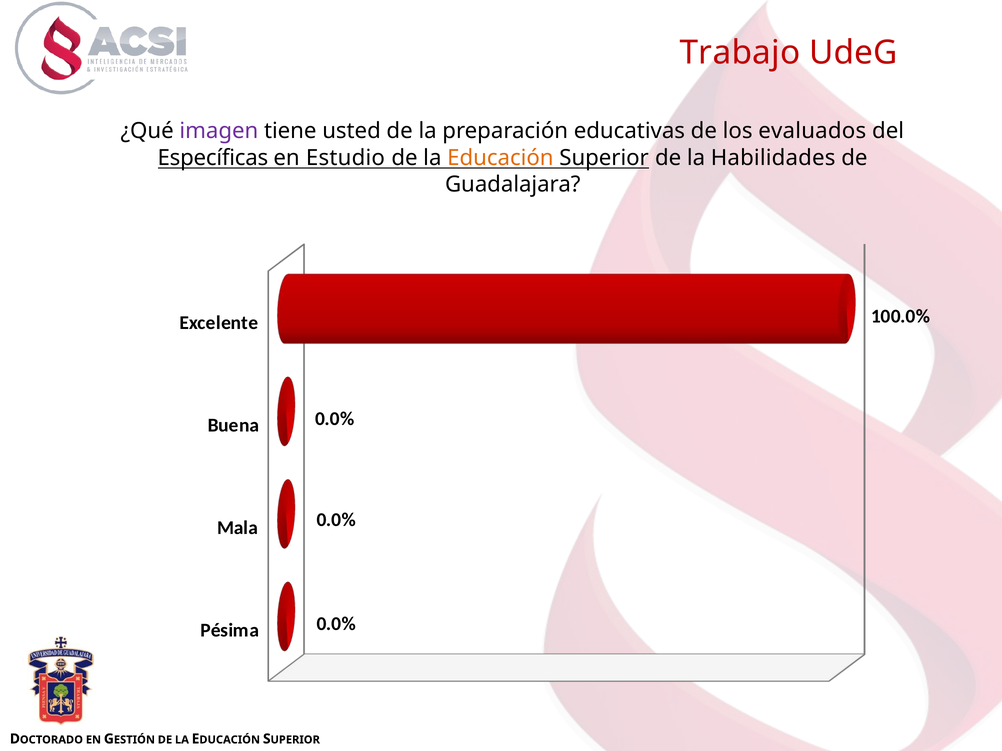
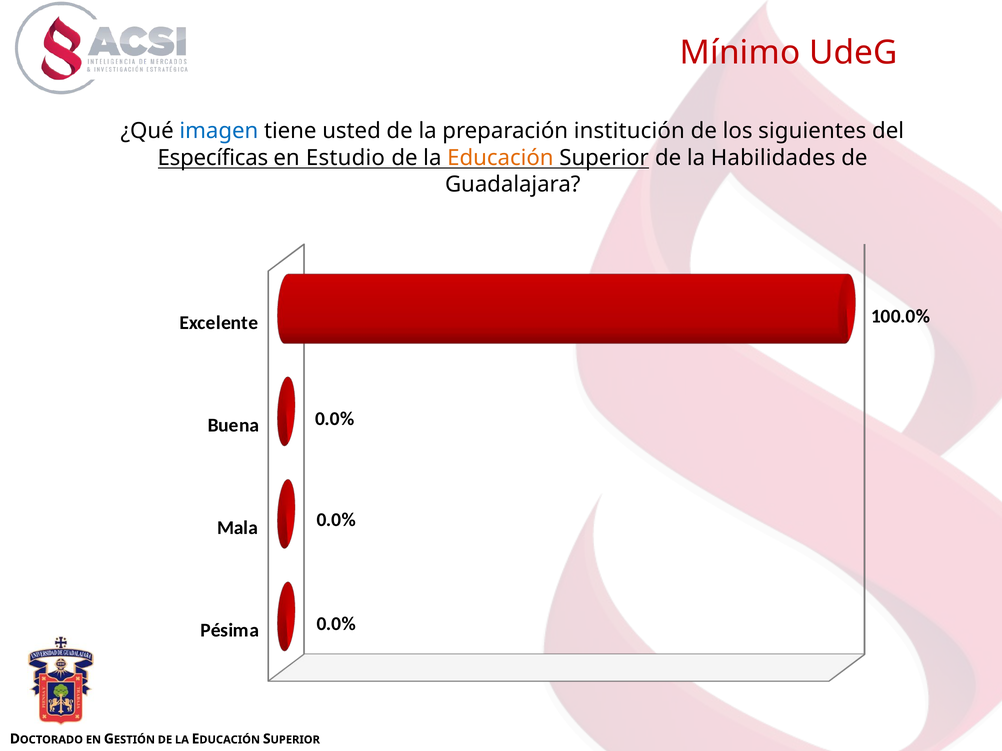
Trabajo: Trabajo -> Mínimo
imagen colour: purple -> blue
educativas: educativas -> institución
evaluados: evaluados -> siguientes
